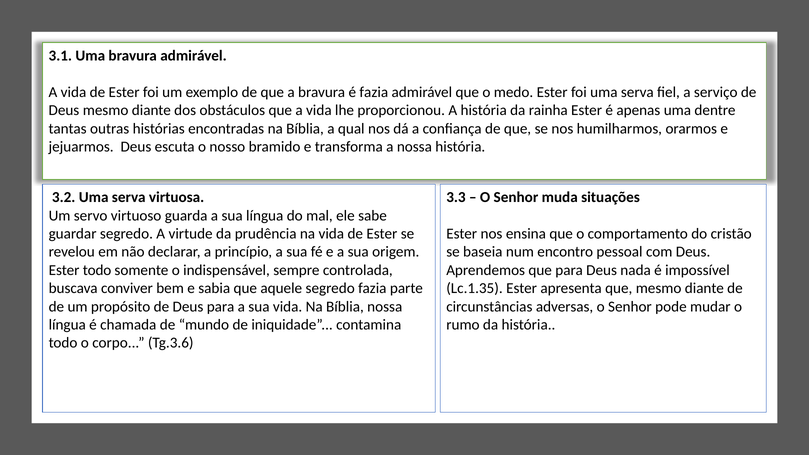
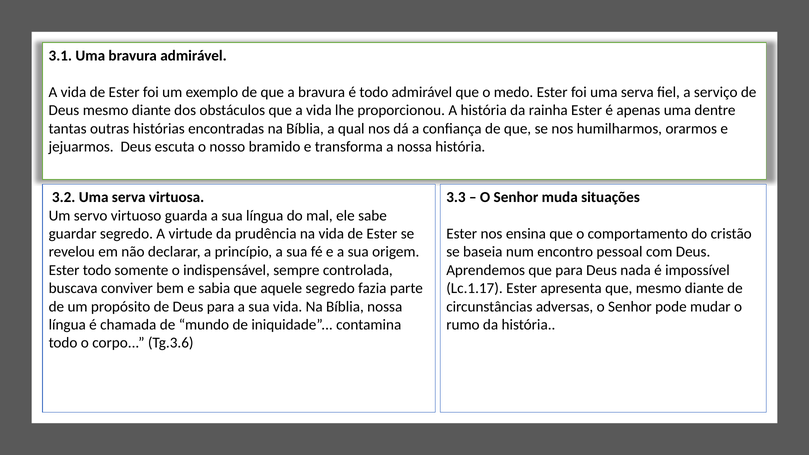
é fazia: fazia -> todo
Lc.1.35: Lc.1.35 -> Lc.1.17
